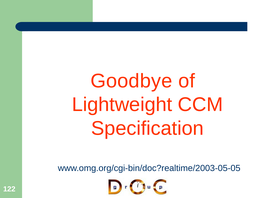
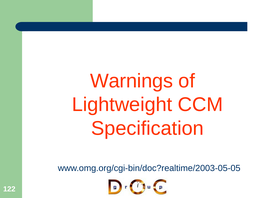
Goodbye: Goodbye -> Warnings
